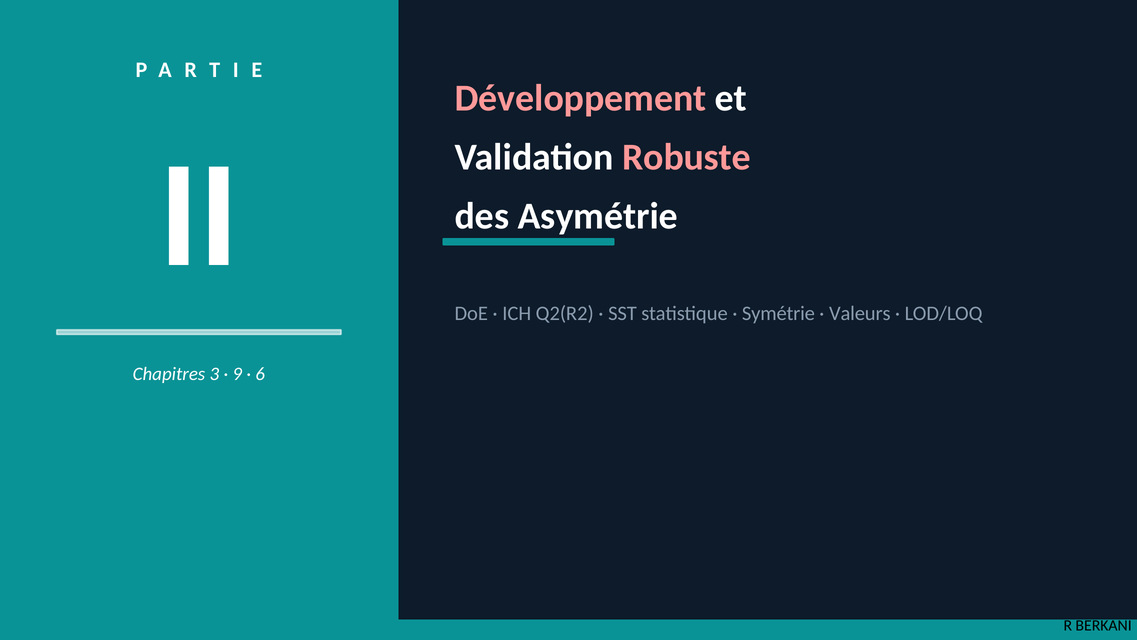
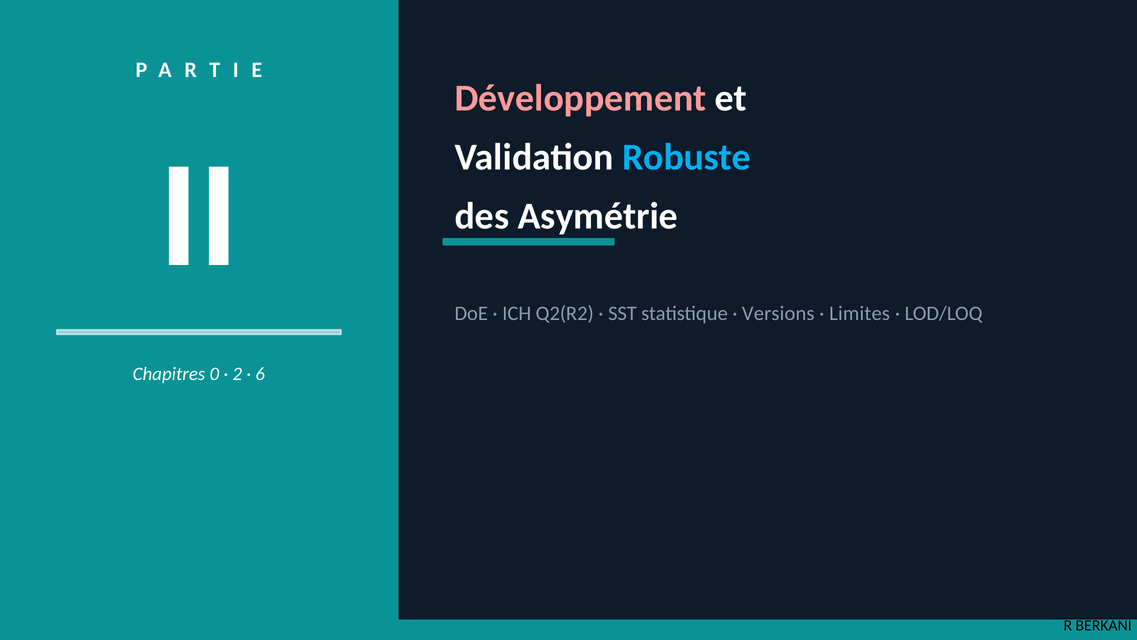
Robuste colour: pink -> light blue
Symétrie: Symétrie -> Versions
Valeurs: Valeurs -> Limites
3: 3 -> 0
9: 9 -> 2
